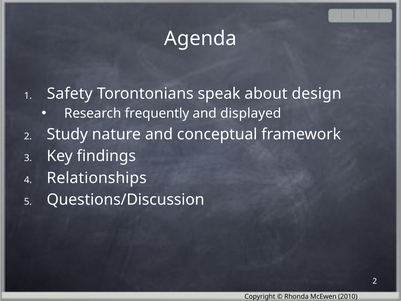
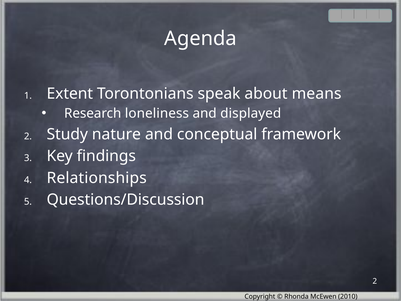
Safety: Safety -> Extent
design: design -> means
frequently: frequently -> loneliness
